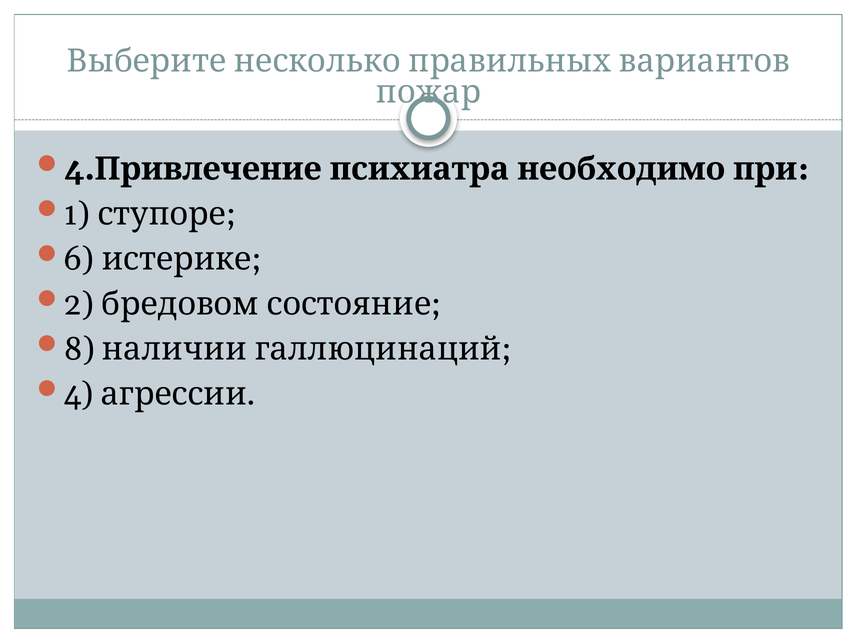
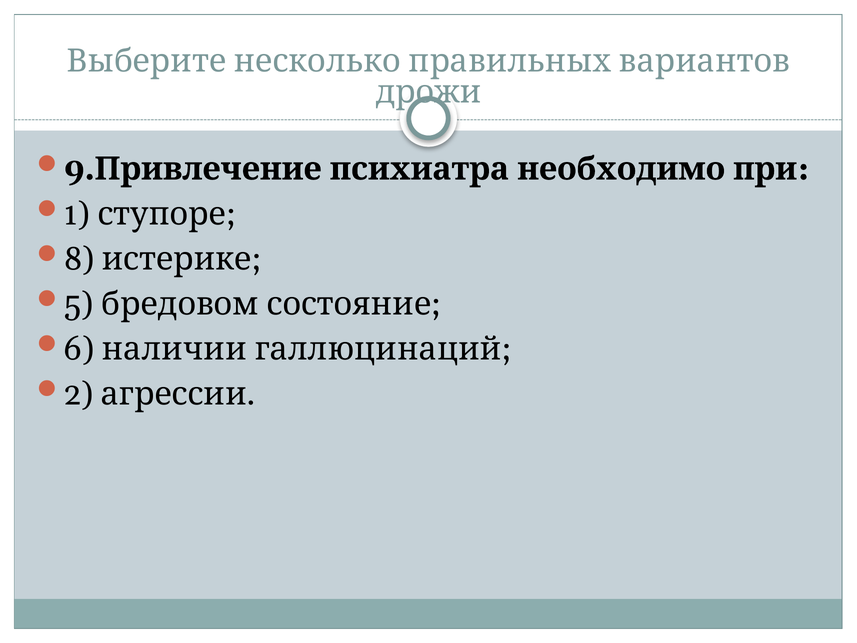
пожар: пожар -> дрожи
4 at (79, 169): 4 -> 9
6: 6 -> 8
2: 2 -> 5
8: 8 -> 6
4 at (79, 394): 4 -> 2
